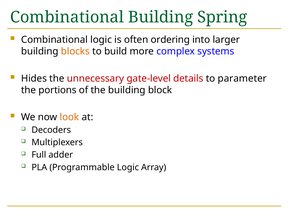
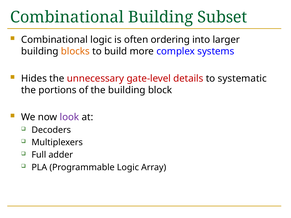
Spring: Spring -> Subset
parameter: parameter -> systematic
look colour: orange -> purple
